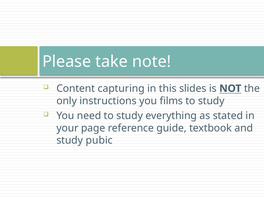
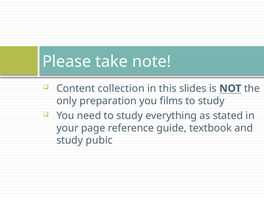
capturing: capturing -> collection
instructions: instructions -> preparation
